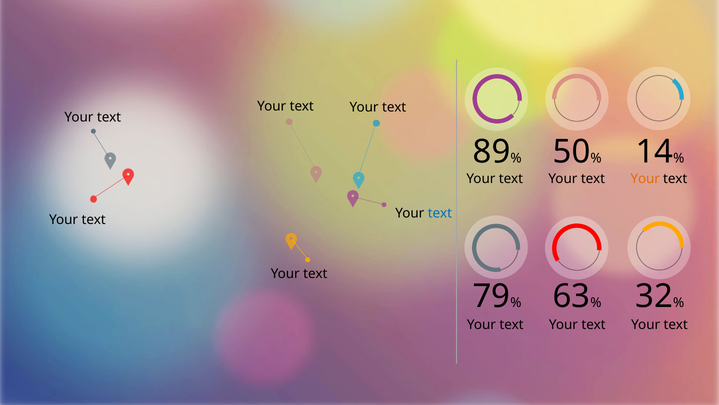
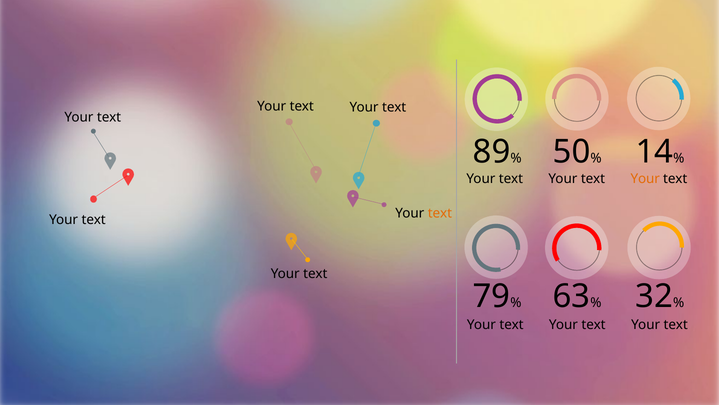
text at (440, 213) colour: blue -> orange
